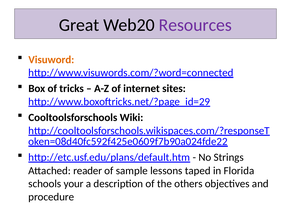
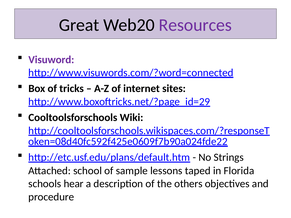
Visuword colour: orange -> purple
reader: reader -> school
your: your -> hear
